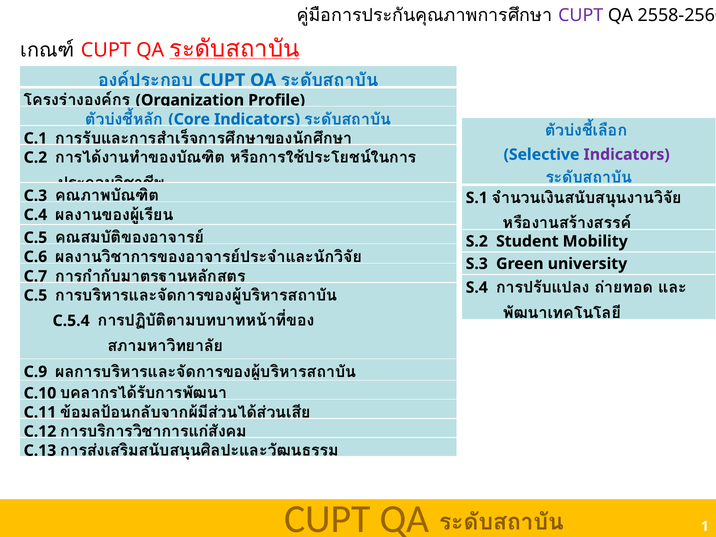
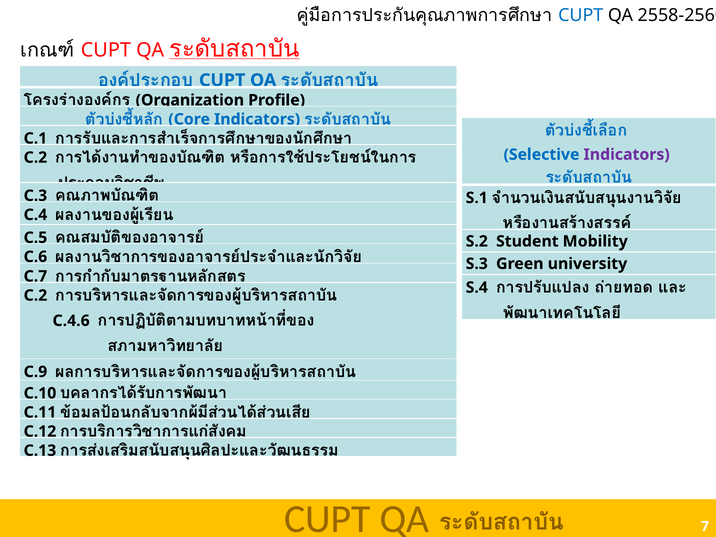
CUPT at (581, 15) colour: purple -> blue
C.5 at (35, 295): C.5 -> C.2
C.5.4: C.5.4 -> C.4.6
1: 1 -> 7
